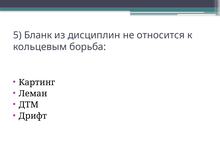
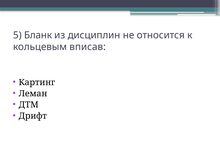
борьба: борьба -> вписав
